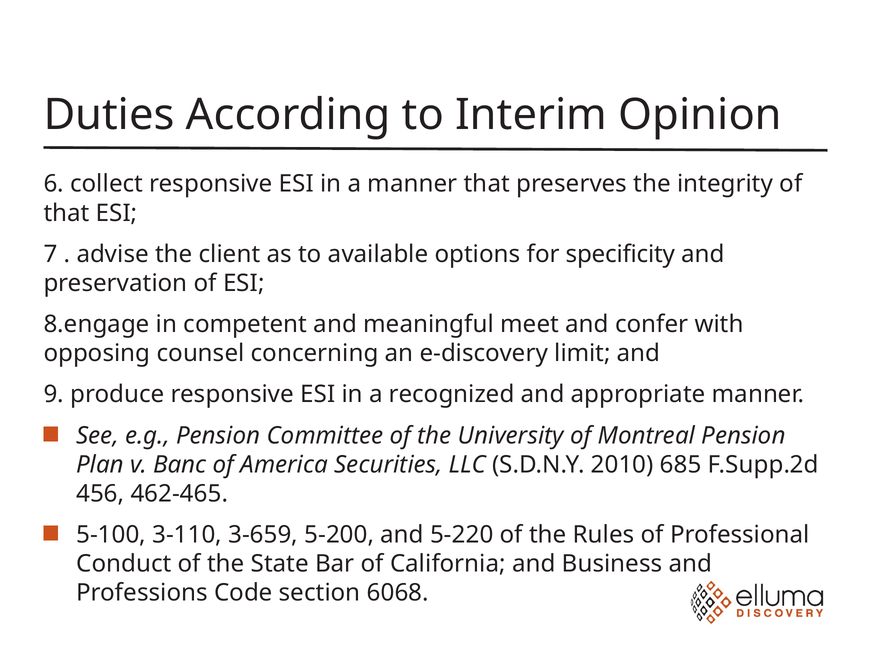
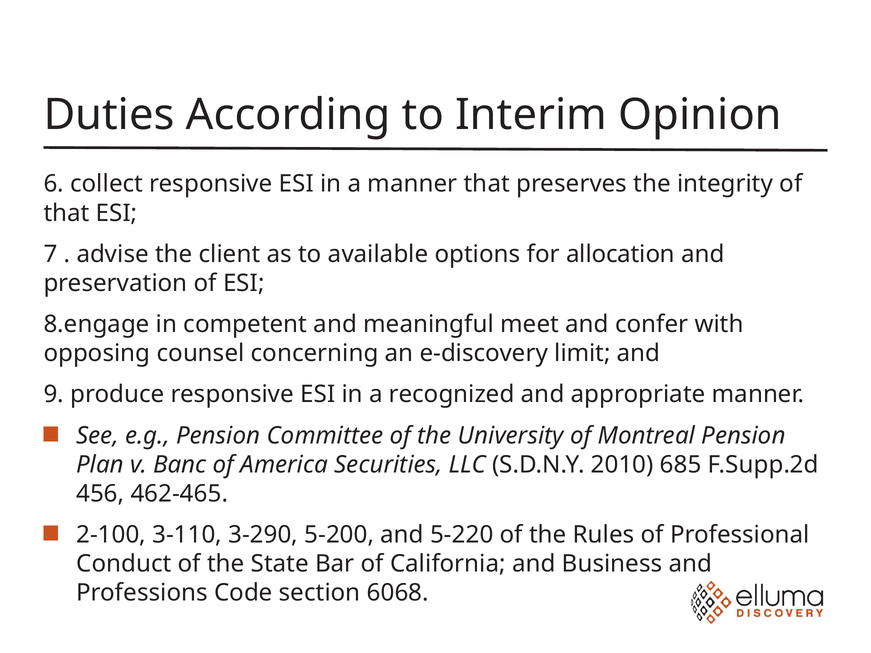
specificity: specificity -> allocation
5-100: 5-100 -> 2-100
3-659: 3-659 -> 3-290
